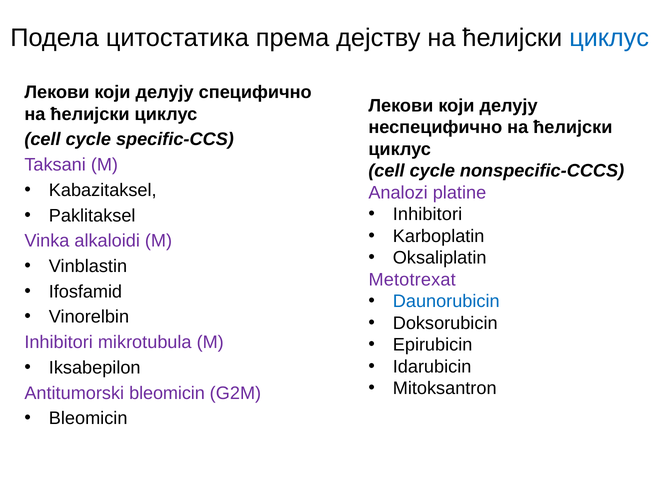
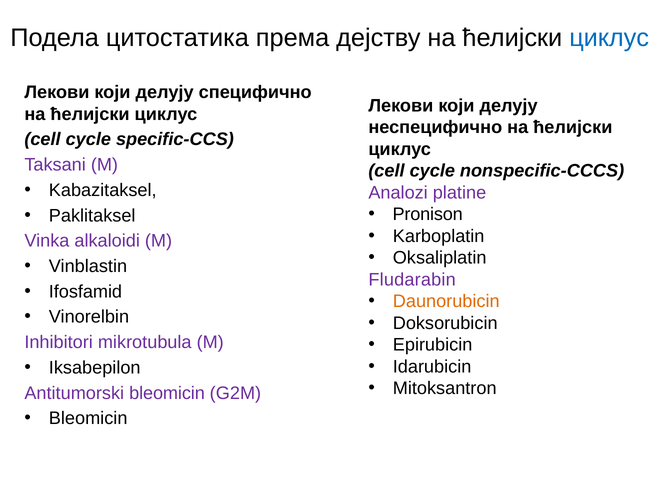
Inhibitori at (428, 214): Inhibitori -> Pronison
Metotrexat: Metotrexat -> Fludarabin
Daunorubicin colour: blue -> orange
